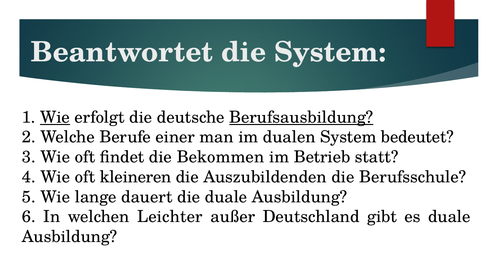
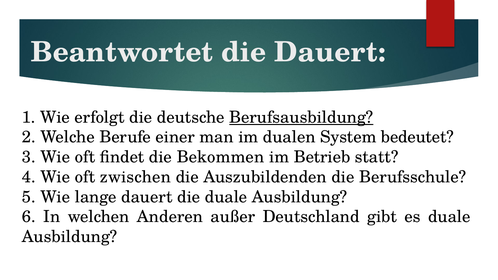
die System: System -> Dauert
Wie at (55, 117) underline: present -> none
kleineren: kleineren -> zwischen
Leichter: Leichter -> Anderen
